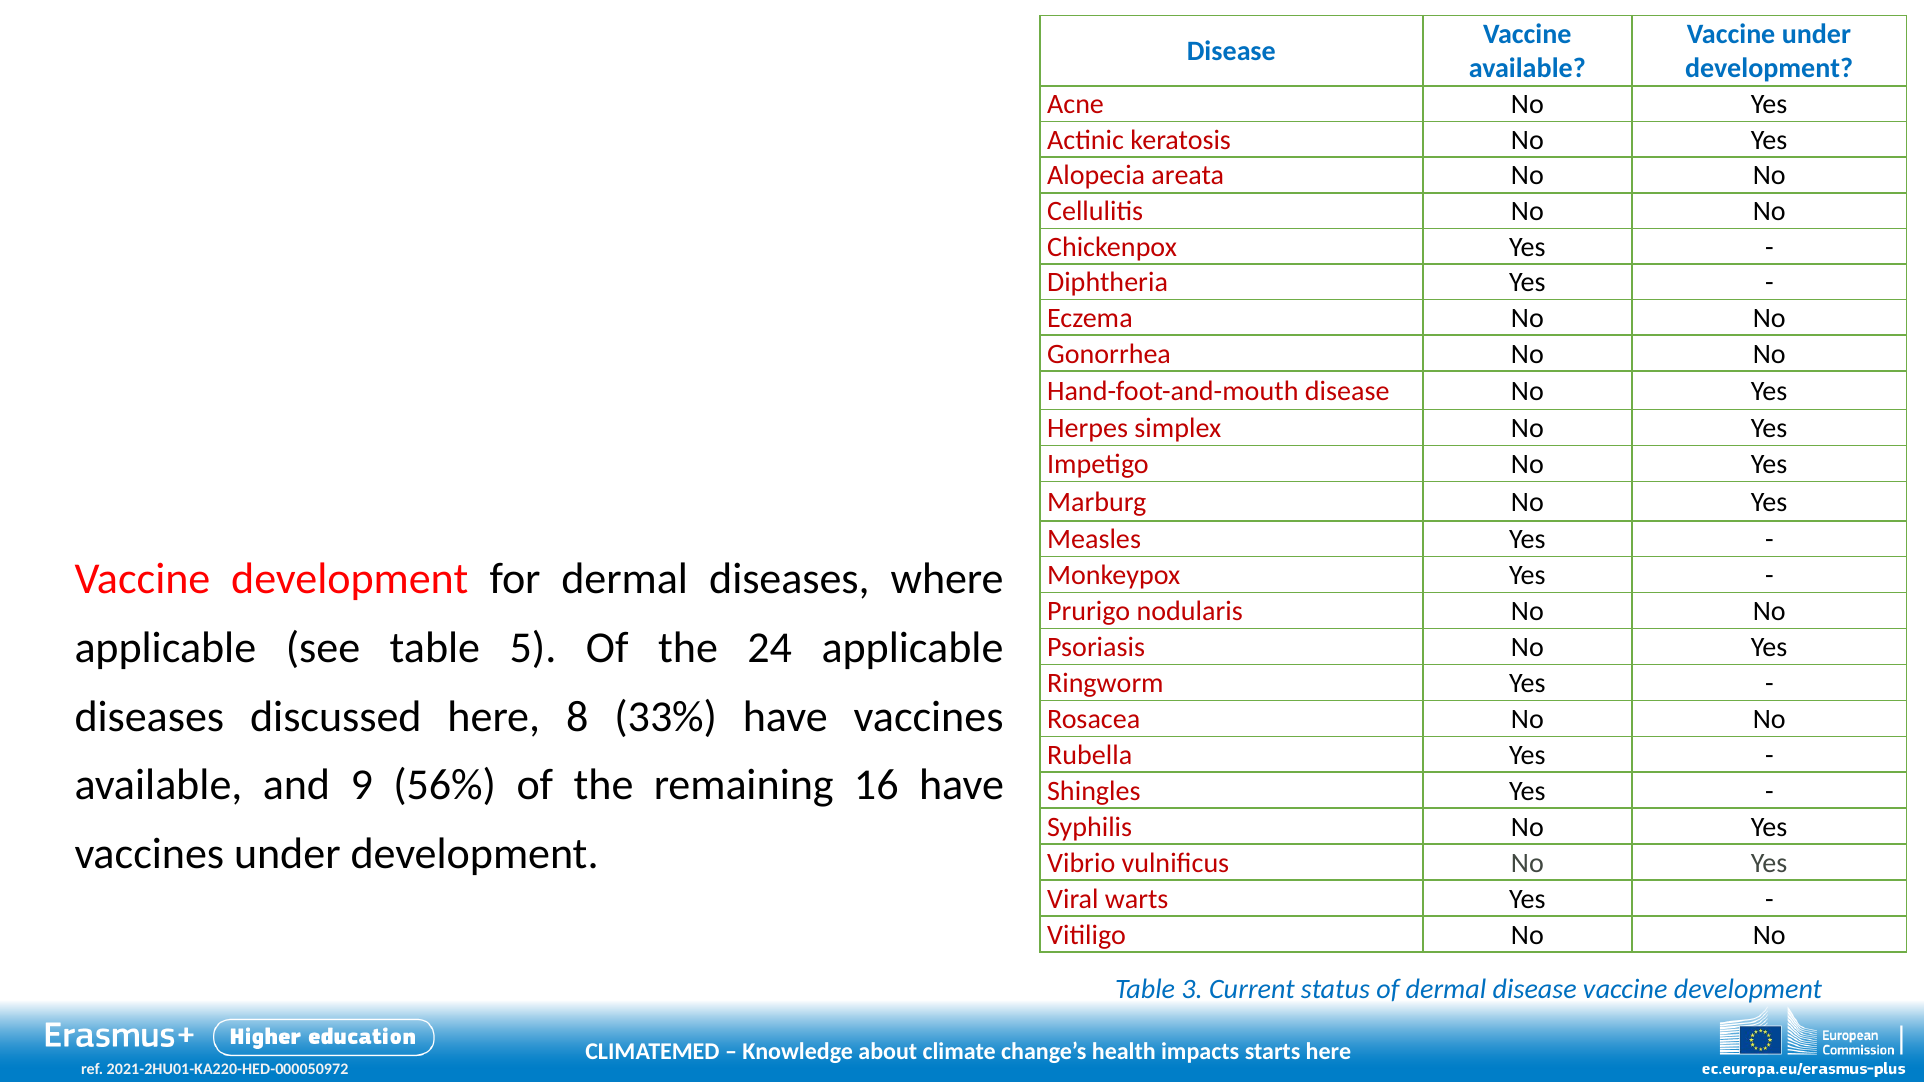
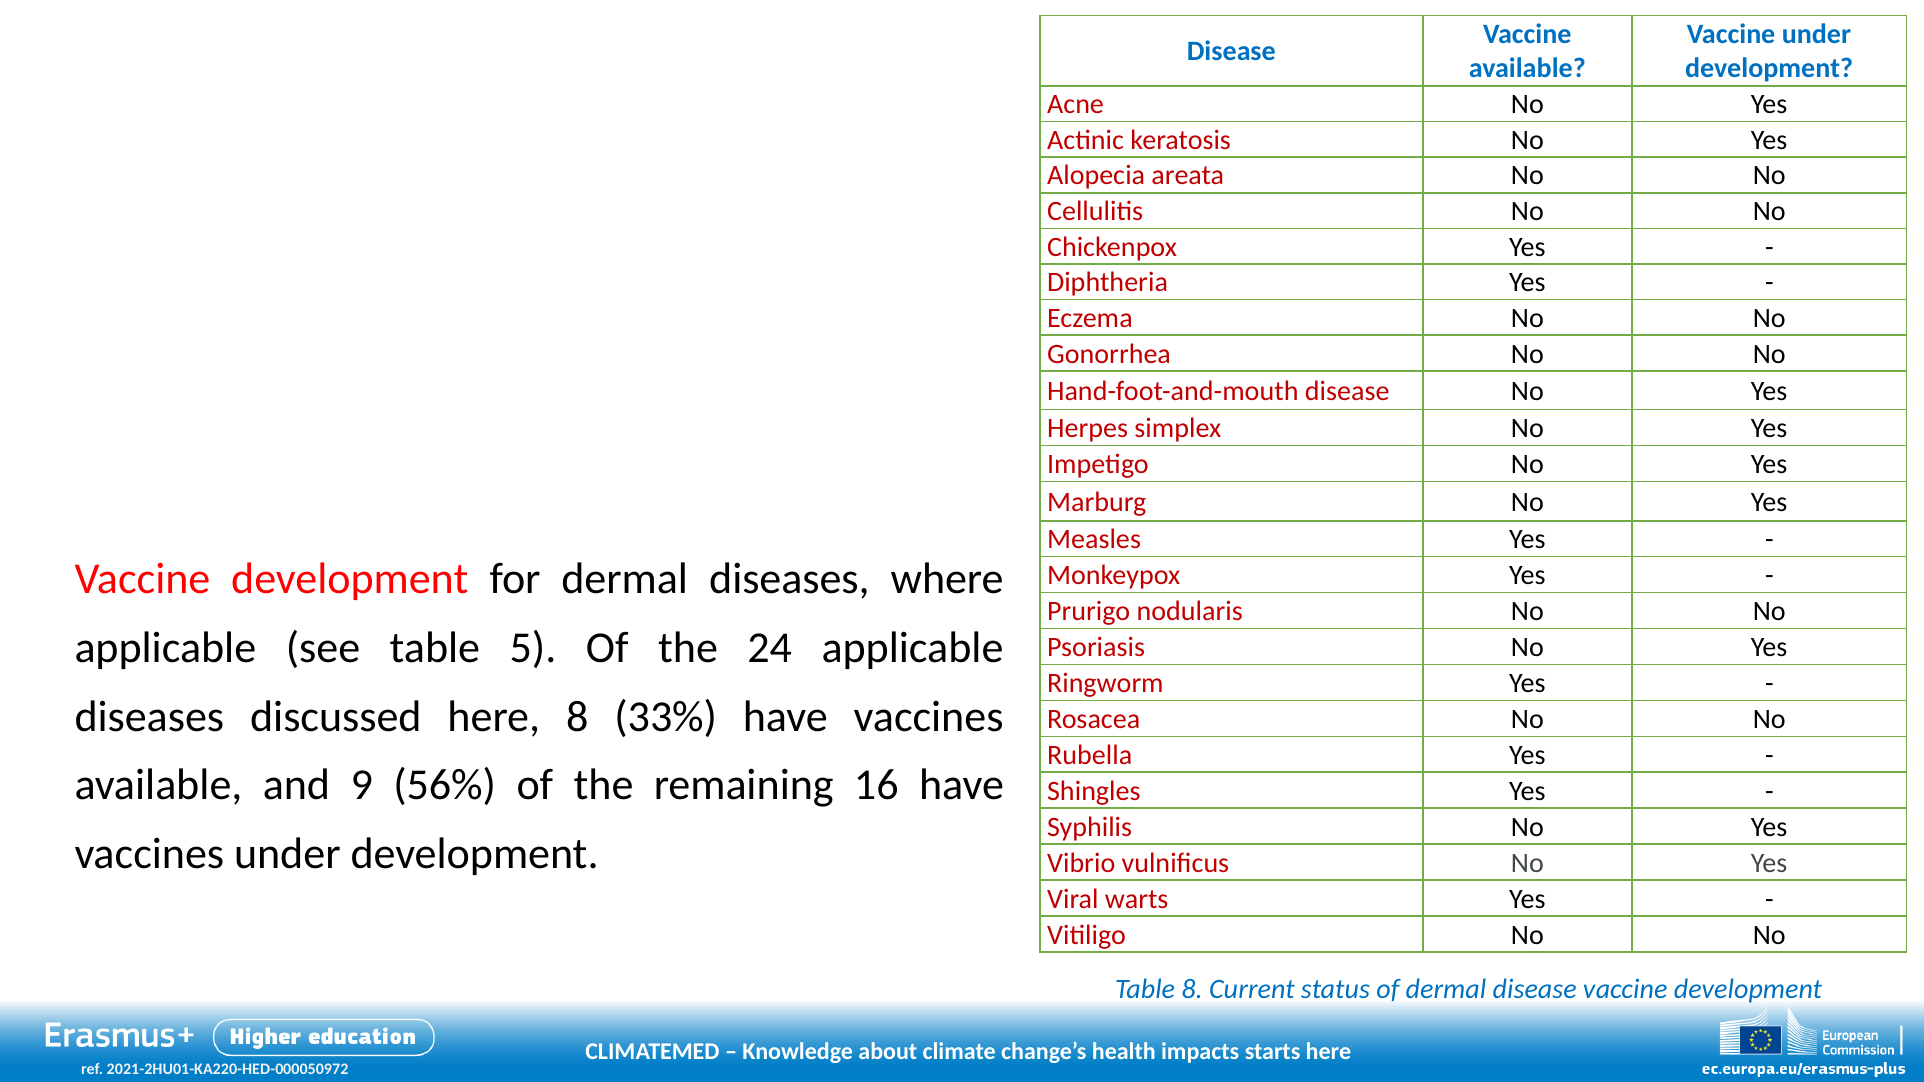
Table 3: 3 -> 8
